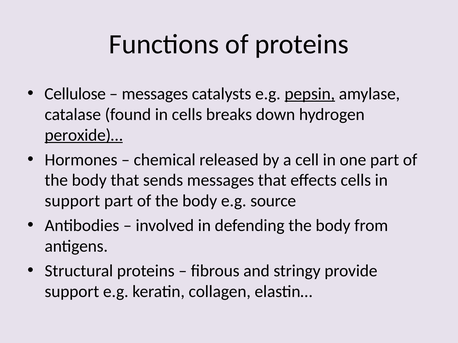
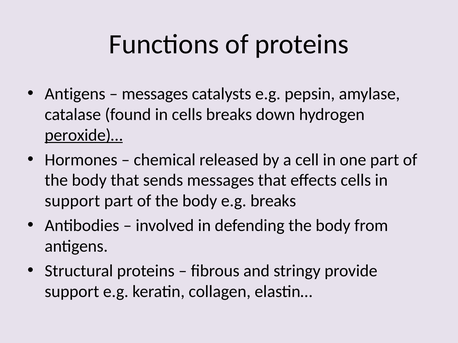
Cellulose at (75, 94): Cellulose -> Antigens
pepsin underline: present -> none
e.g source: source -> breaks
